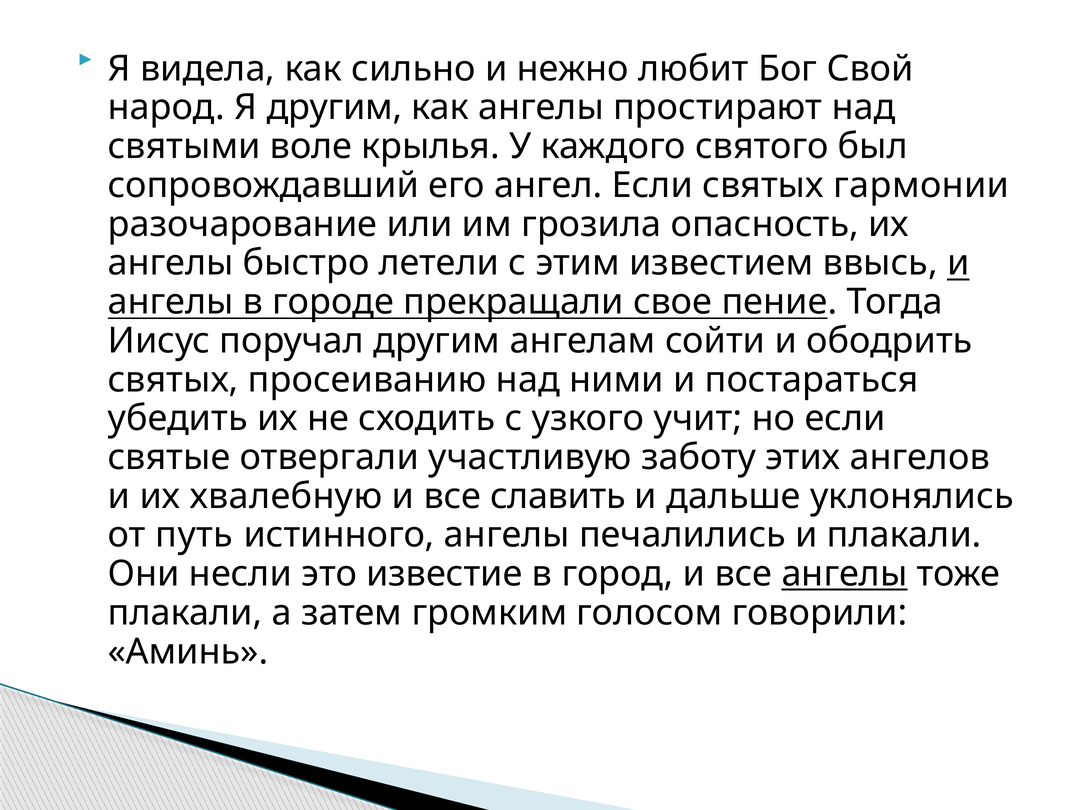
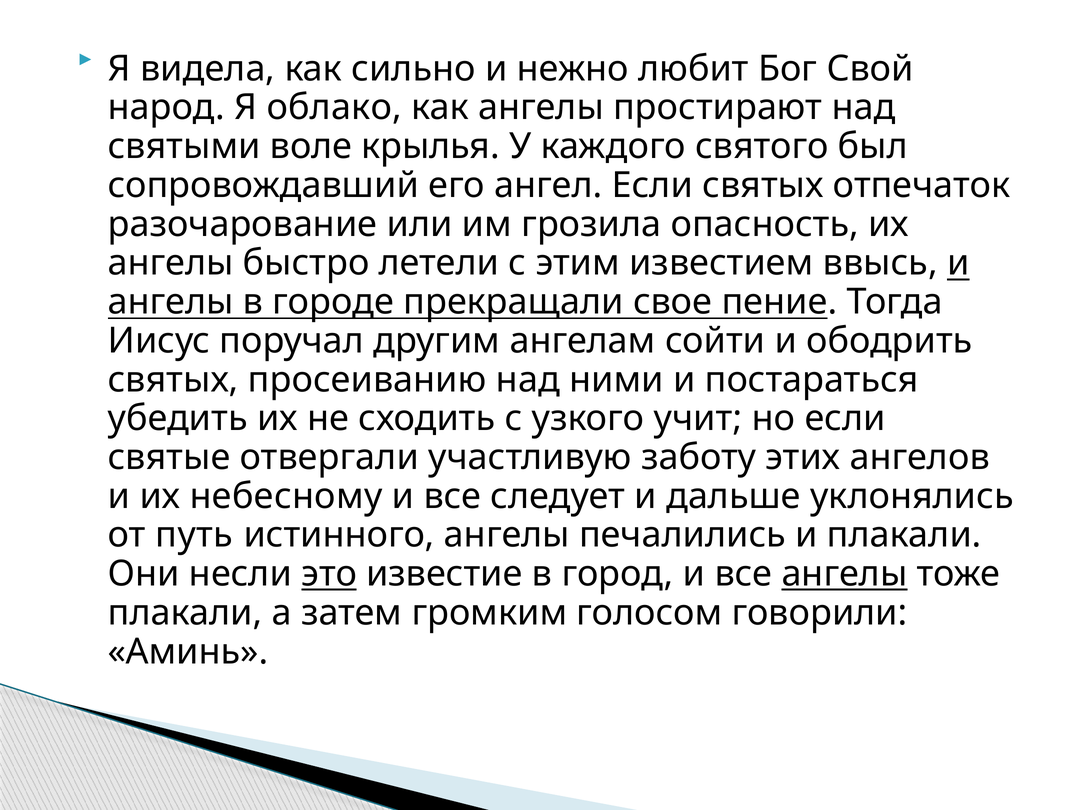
Я другим: другим -> облако
гармонии: гармонии -> отпечаток
хвалебную: хвалебную -> небесному
славить: славить -> следует
это underline: none -> present
